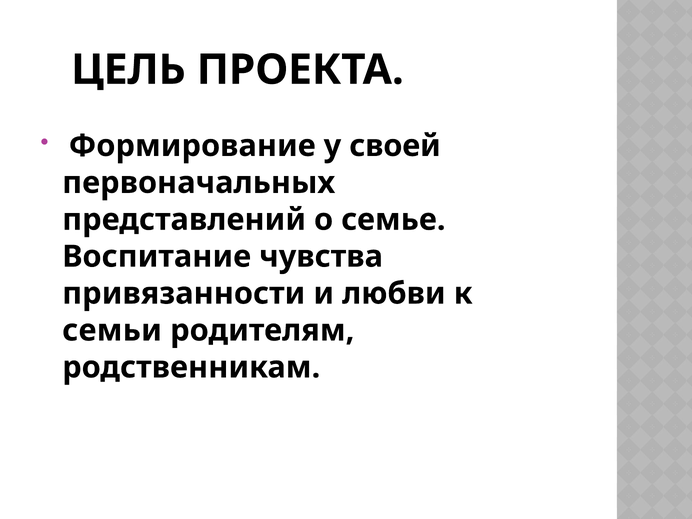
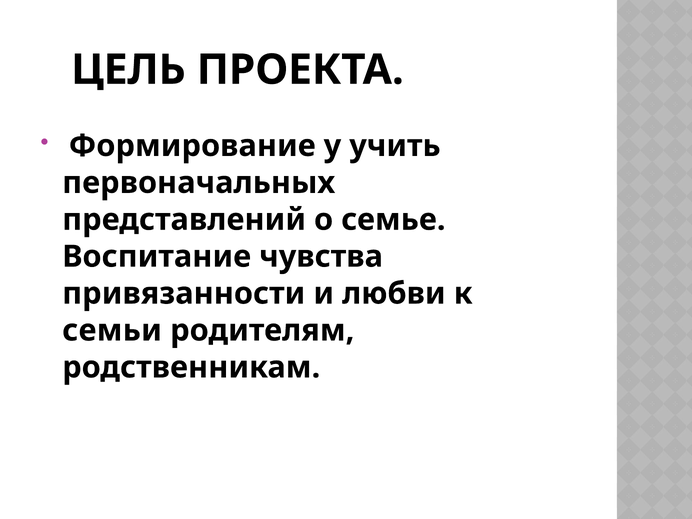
своей: своей -> учить
